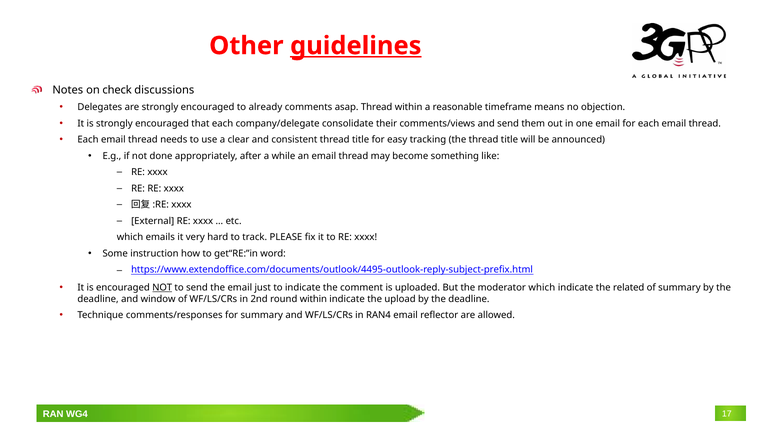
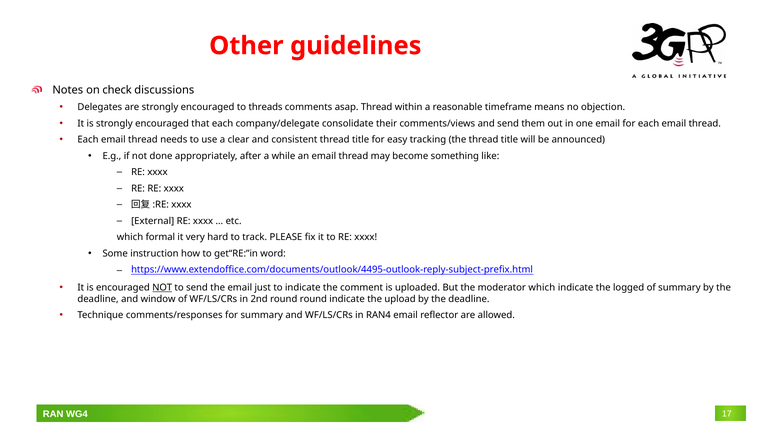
guidelines underline: present -> none
already: already -> threads
emails: emails -> formal
related: related -> logged
round within: within -> round
